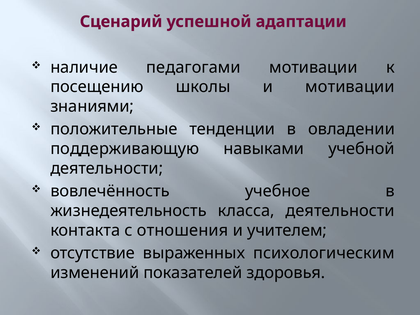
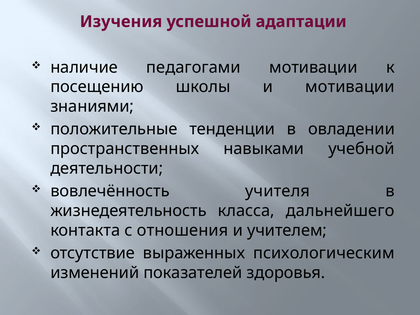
Сценарий: Сценарий -> Изучения
поддерживающую: поддерживающую -> пространственных
учебное: учебное -> учителя
класса деятельности: деятельности -> дальнейшего
